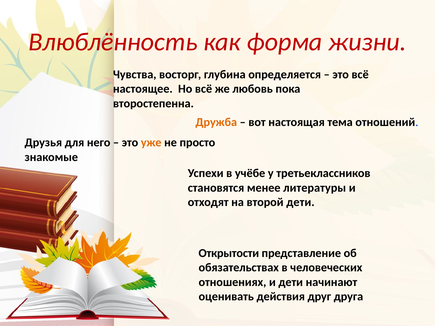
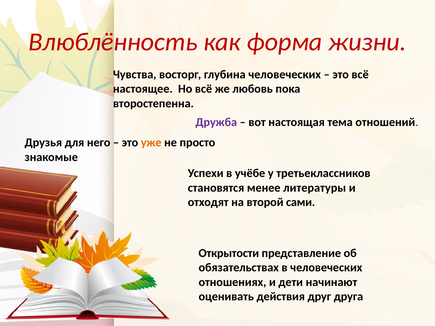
глубина определяется: определяется -> человеческих
Дружба colour: orange -> purple
второй дети: дети -> сами
